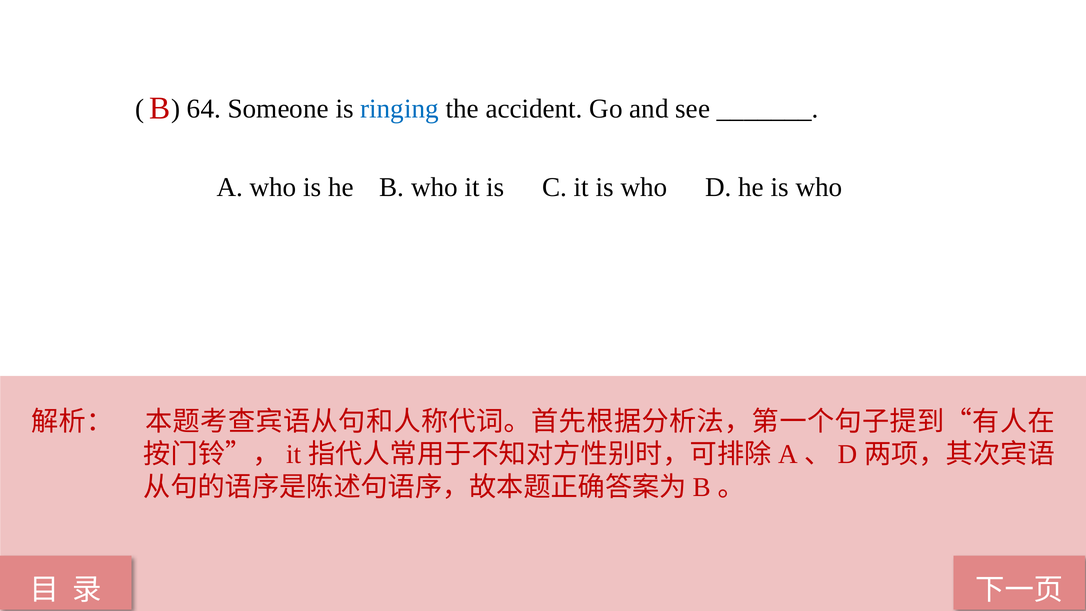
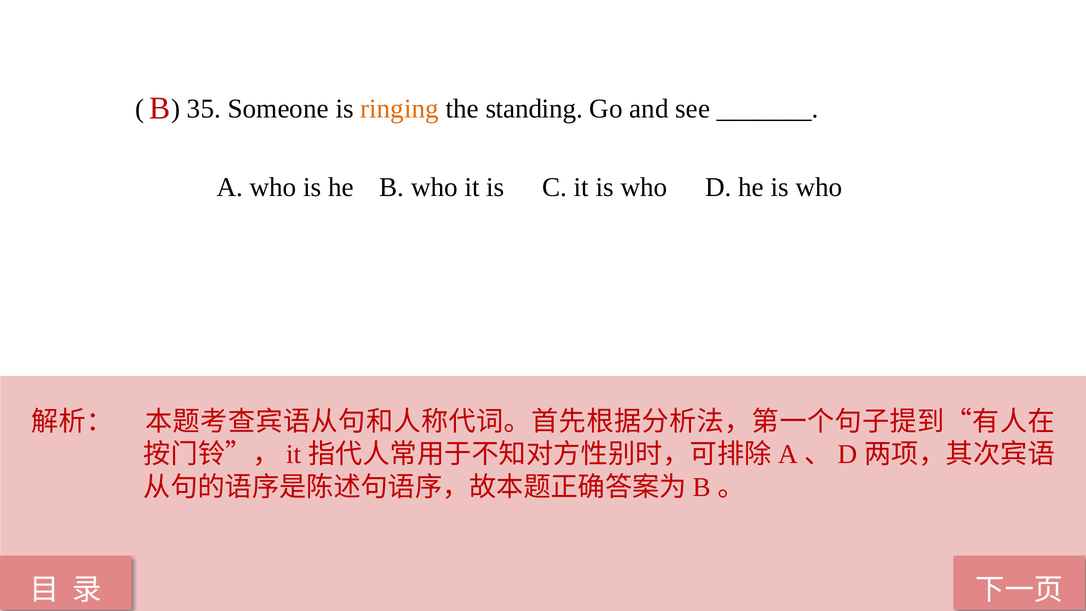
64: 64 -> 35
ringing colour: blue -> orange
accident: accident -> standing
